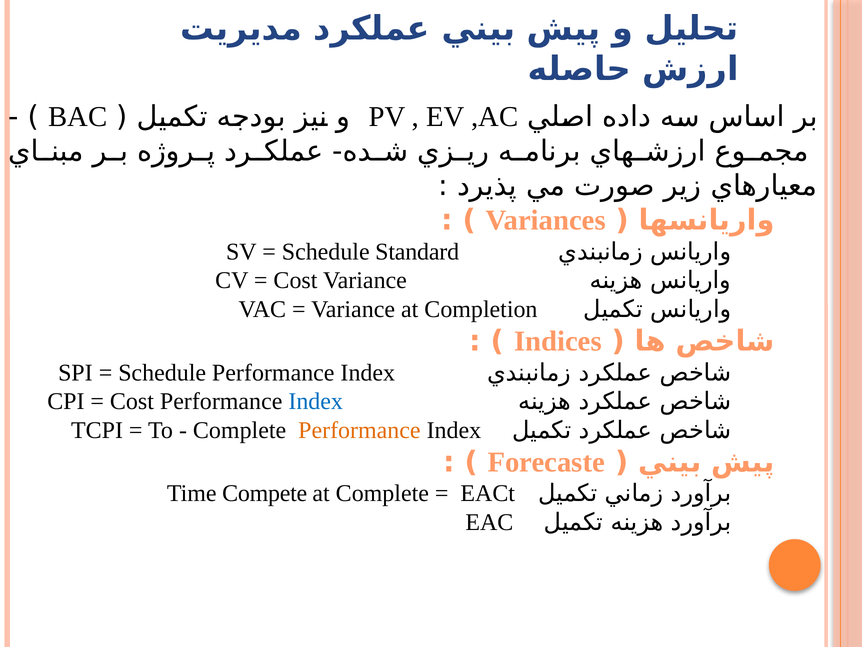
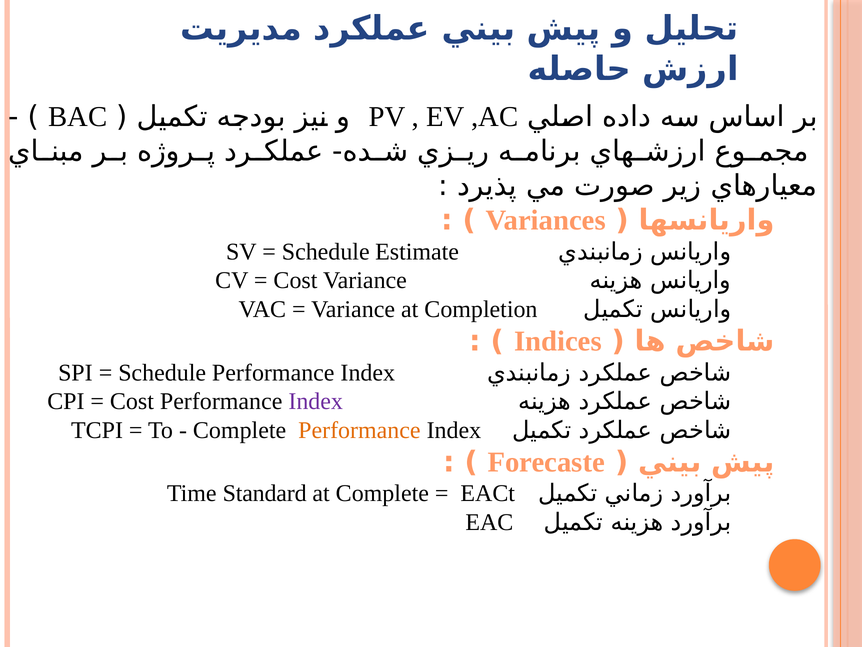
Standard: Standard -> Estimate
Index at (316, 401) colour: blue -> purple
Compete: Compete -> Standard
